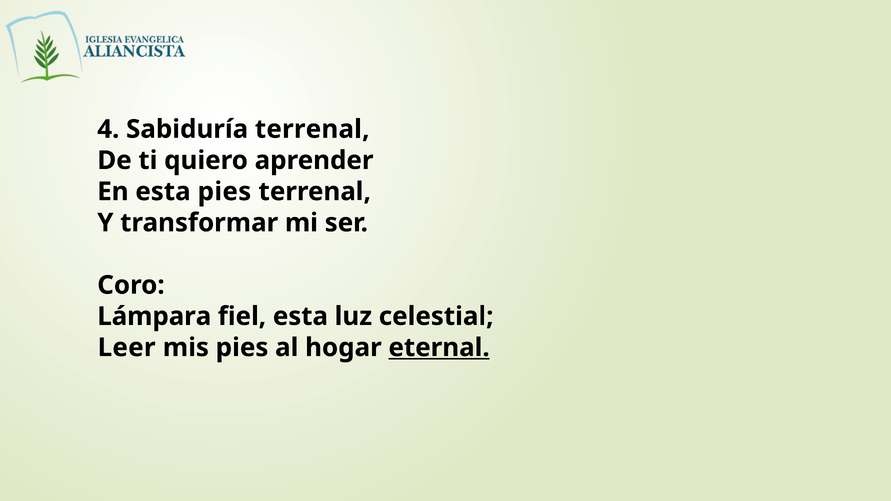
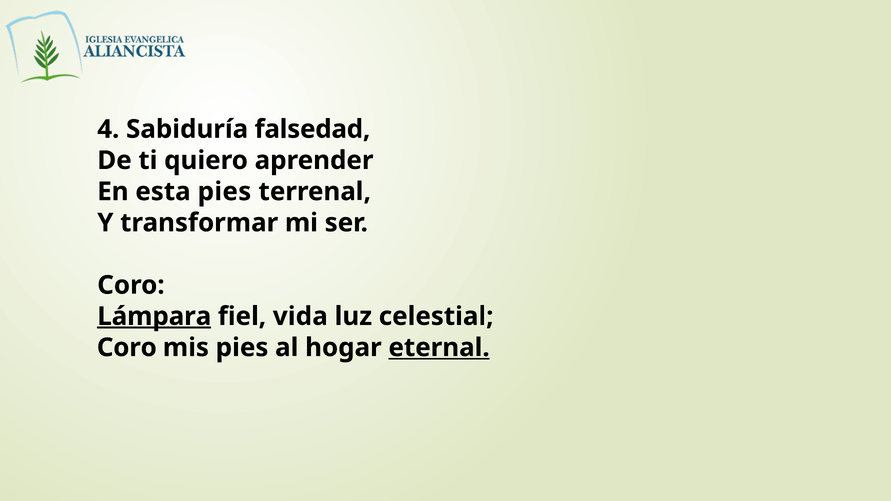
Sabiduría terrenal: terrenal -> falsedad
Lámpara underline: none -> present
fiel esta: esta -> vida
Leer at (127, 348): Leer -> Coro
